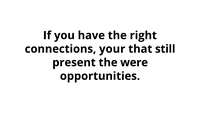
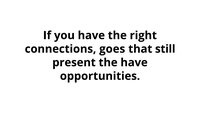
your: your -> goes
the were: were -> have
